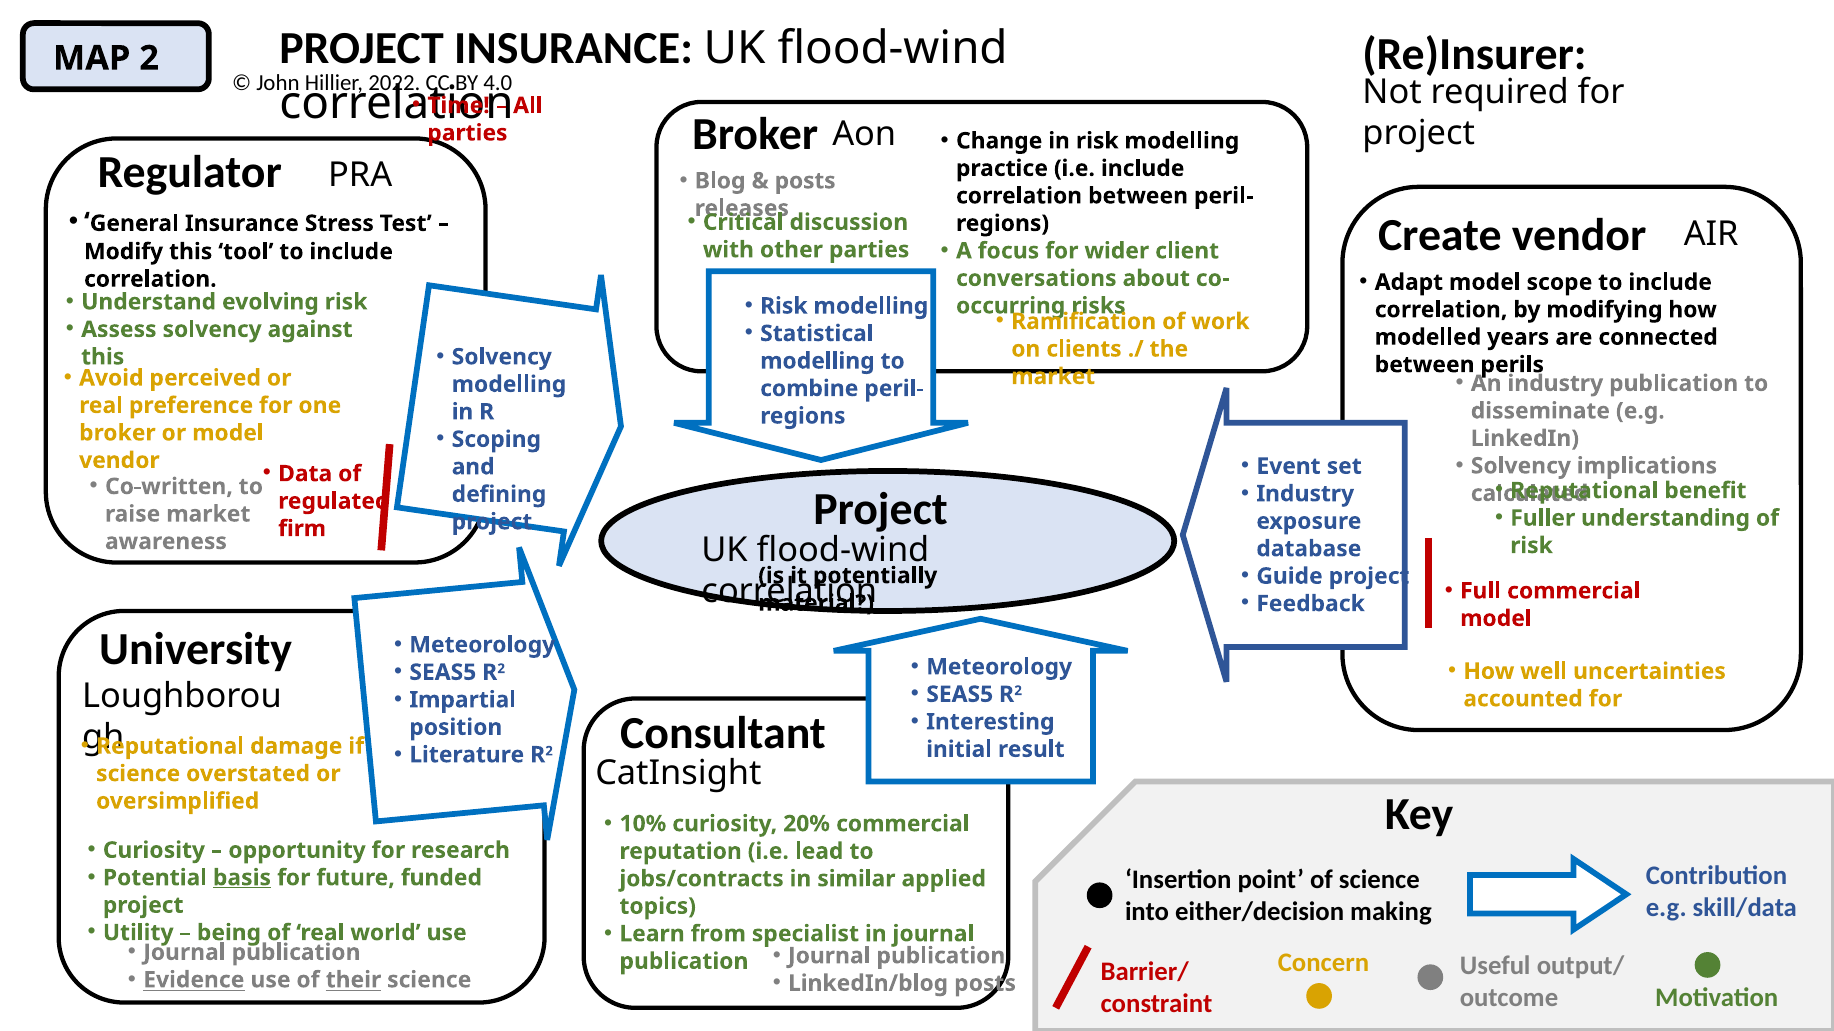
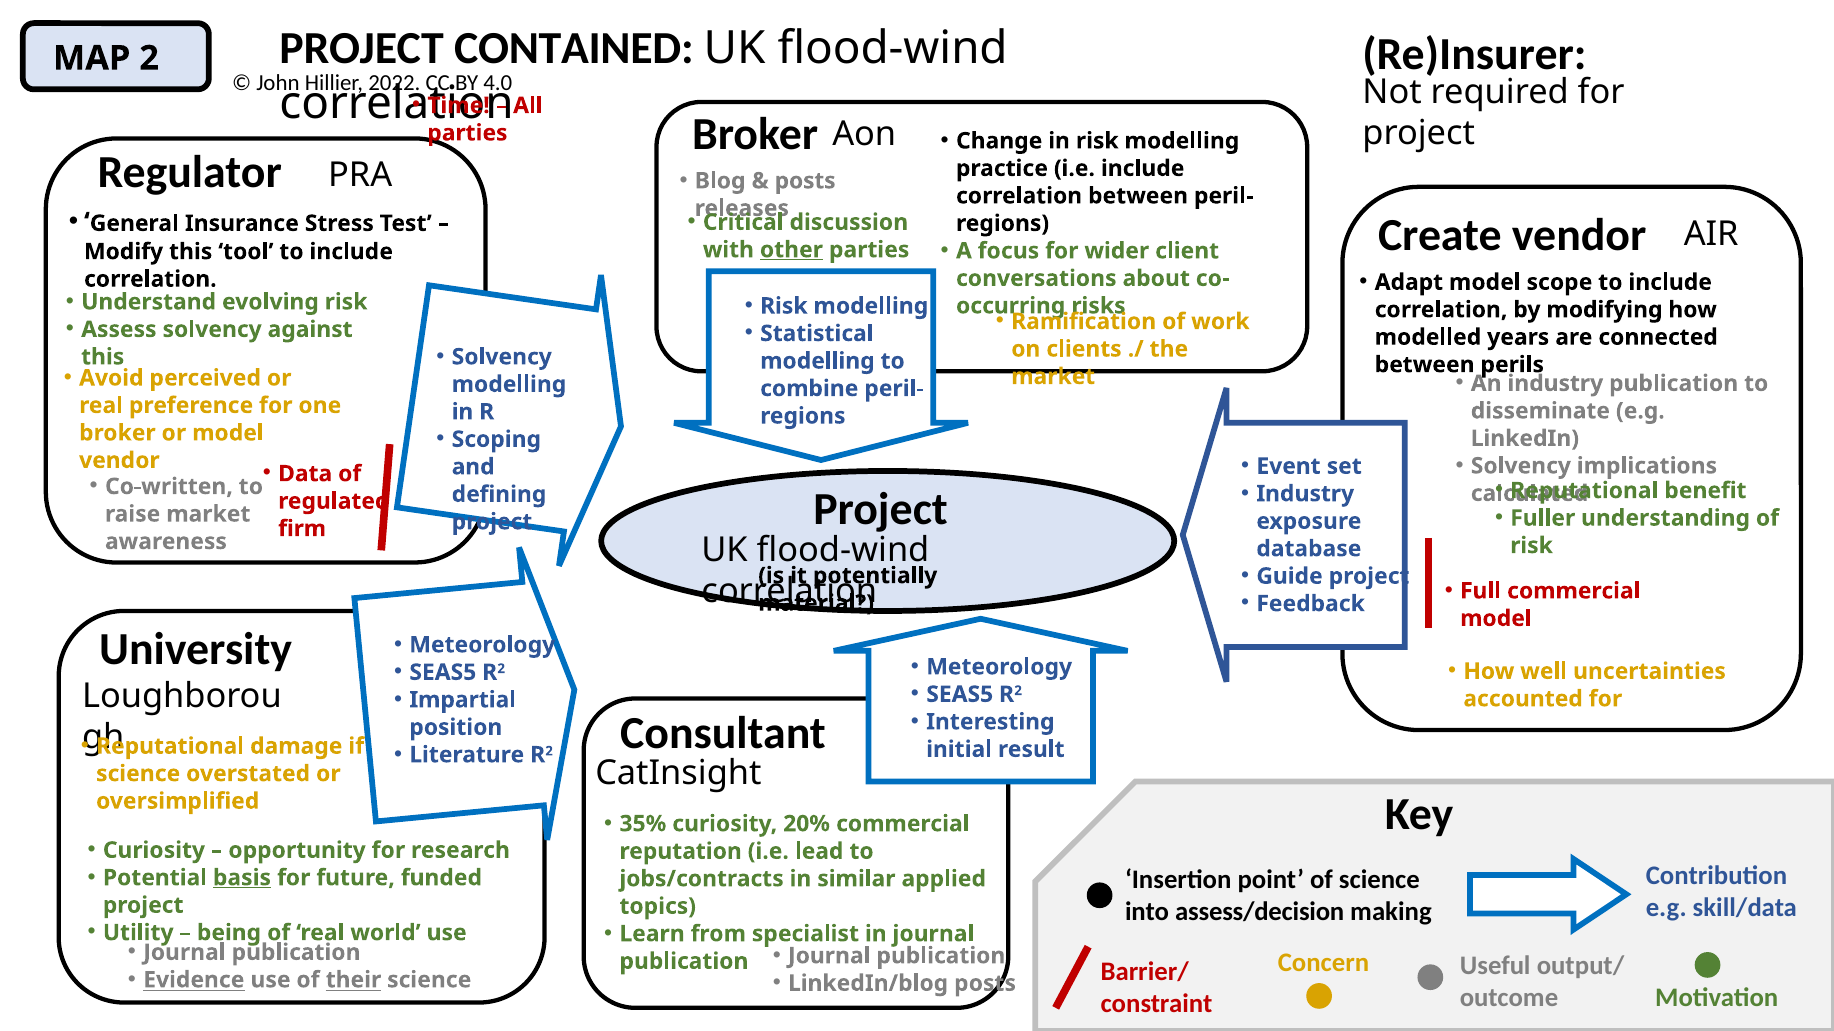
PROJECT INSURANCE: INSURANCE -> CONTAINED
other underline: none -> present
10%: 10% -> 35%
either/decision: either/decision -> assess/decision
